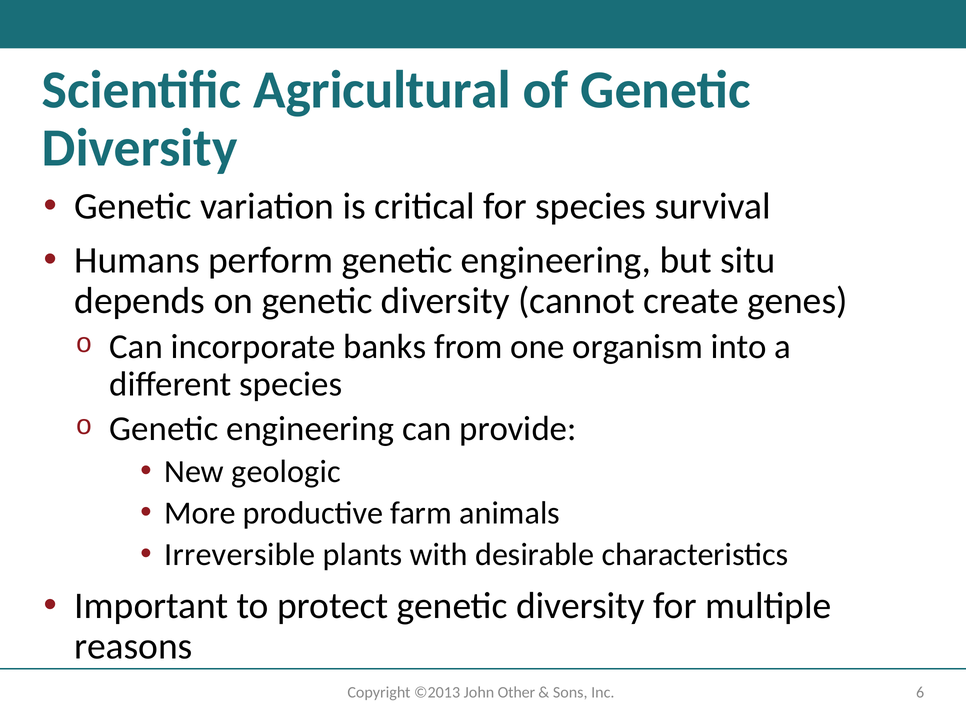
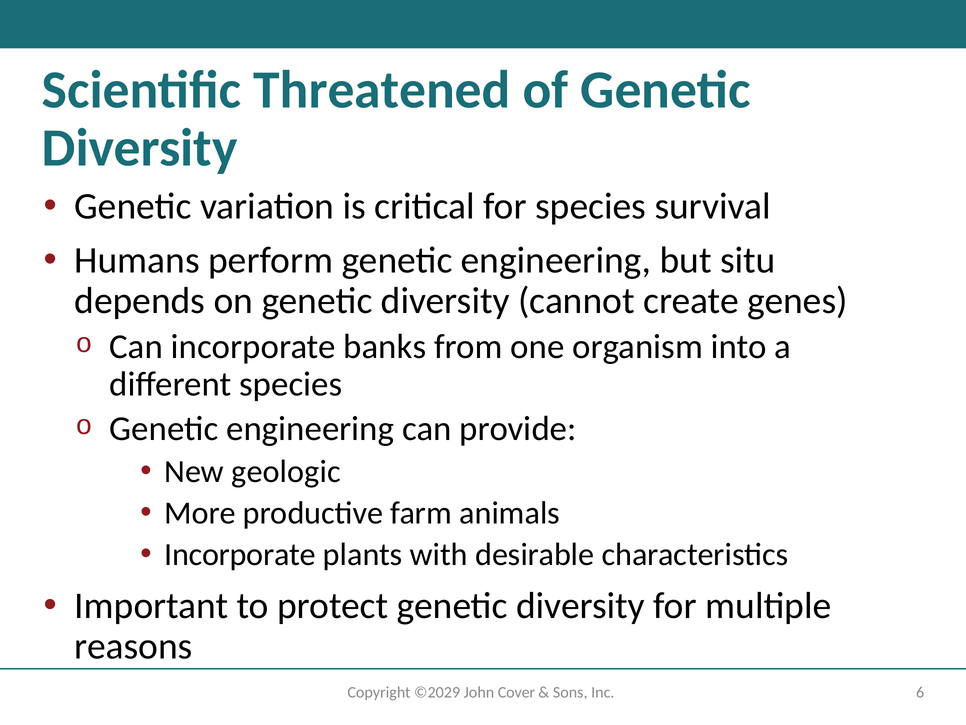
Agricultural: Agricultural -> Threatened
Irreversible at (240, 554): Irreversible -> Incorporate
©2013: ©2013 -> ©2029
Other: Other -> Cover
